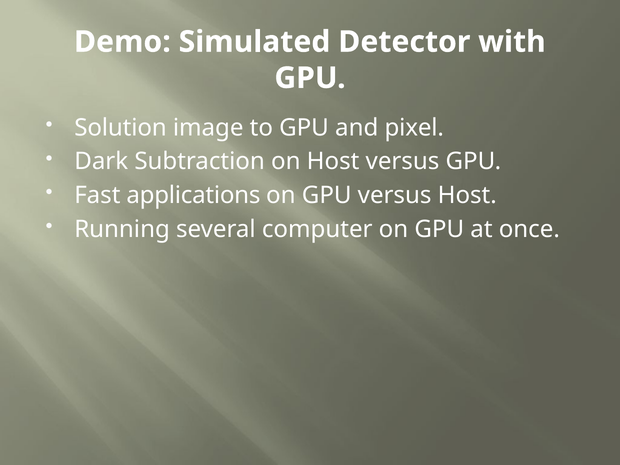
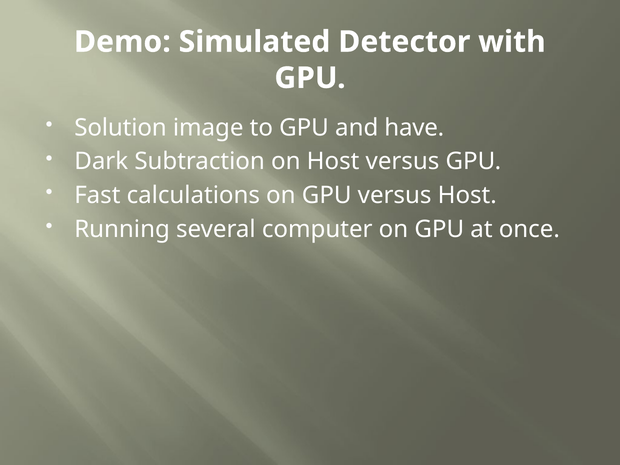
pixel: pixel -> have
applications: applications -> calculations
